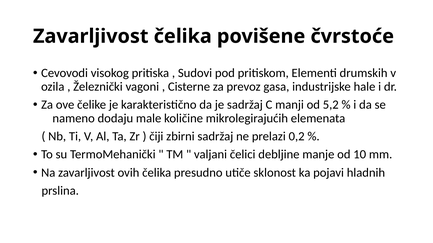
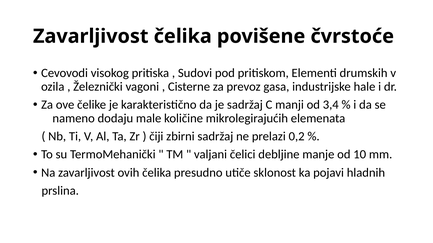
5,2: 5,2 -> 3,4
